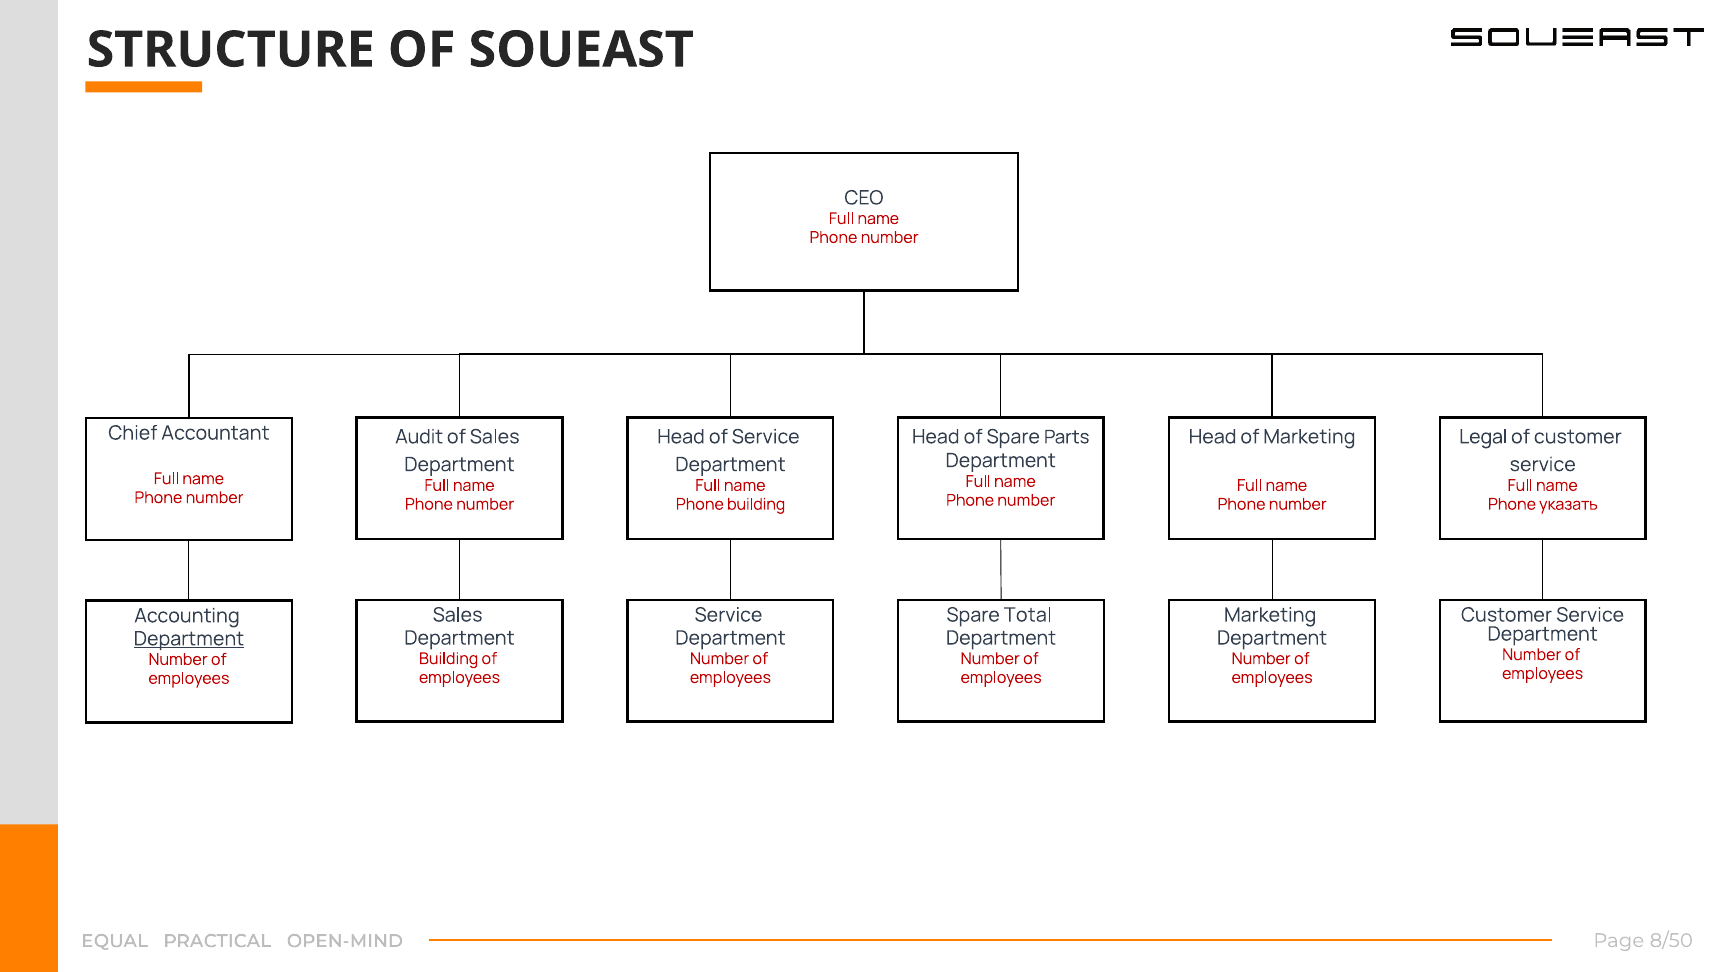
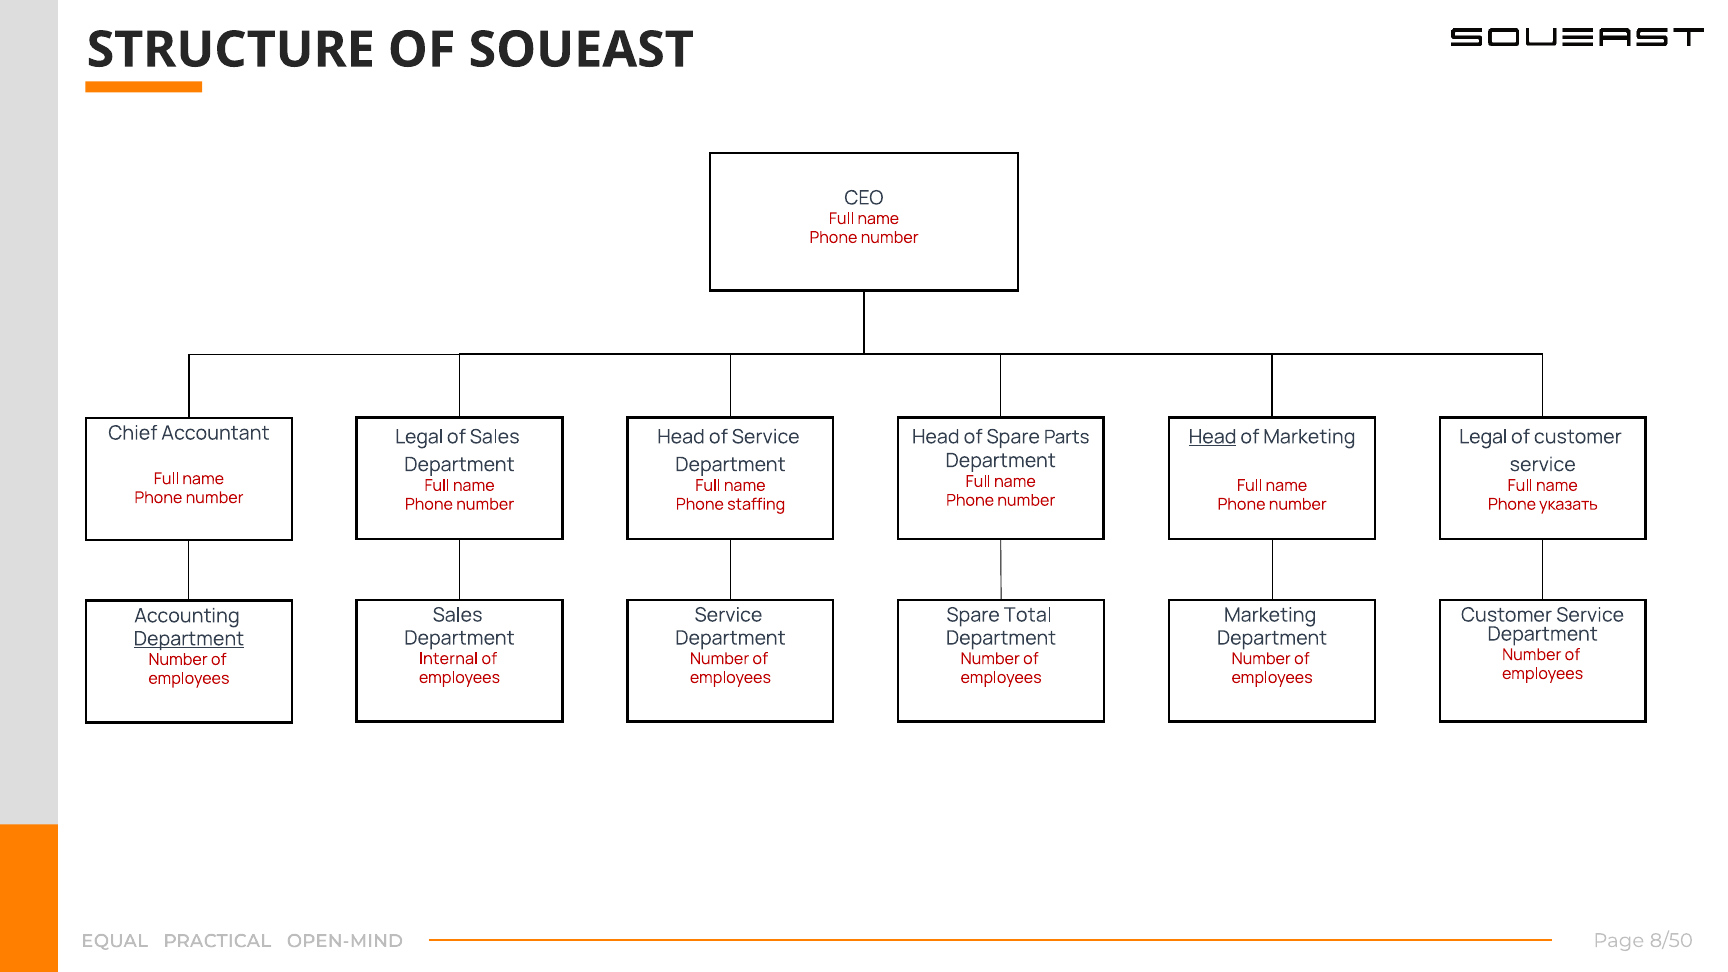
Audit at (419, 437): Audit -> Legal
Head at (1213, 437) underline: none -> present
Phone building: building -> staffing
Building at (449, 659): Building -> Internal
